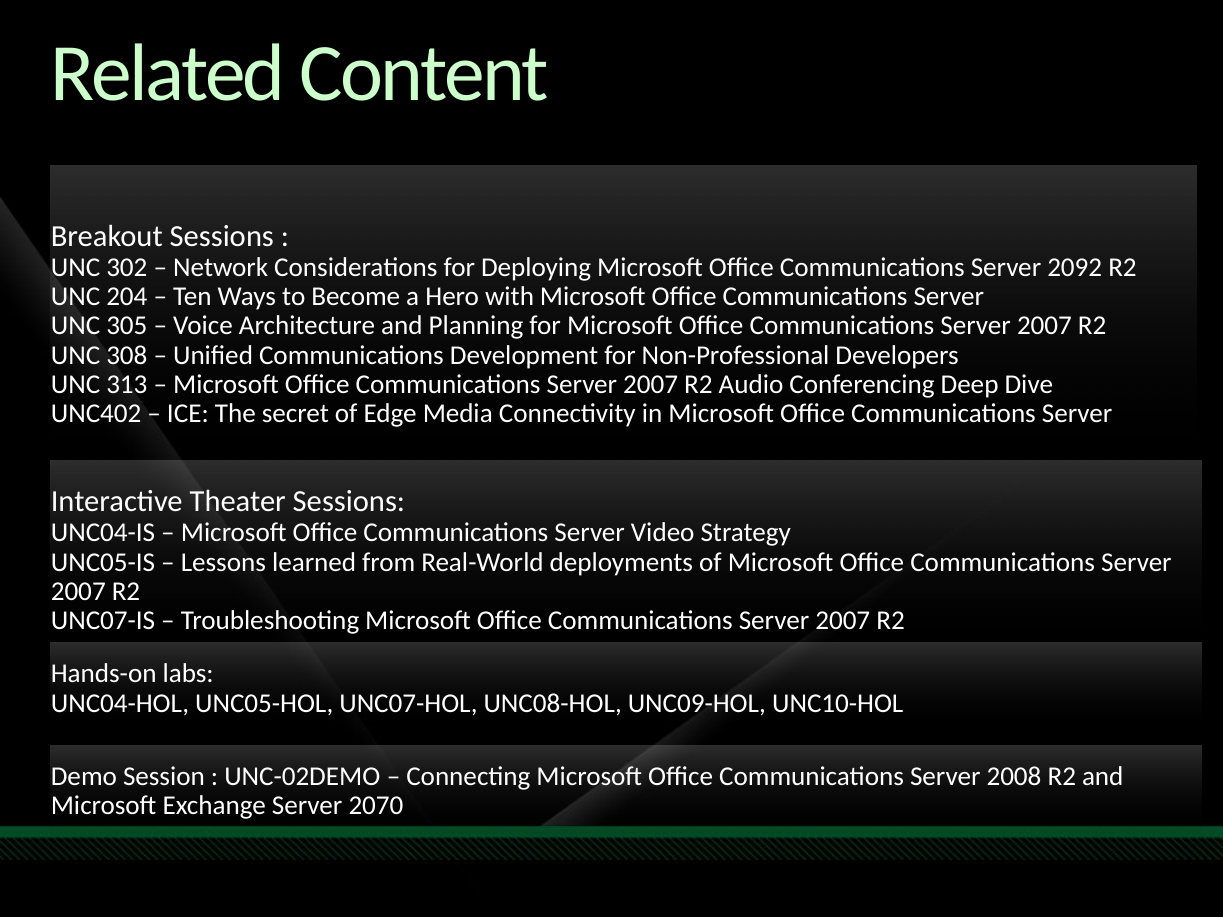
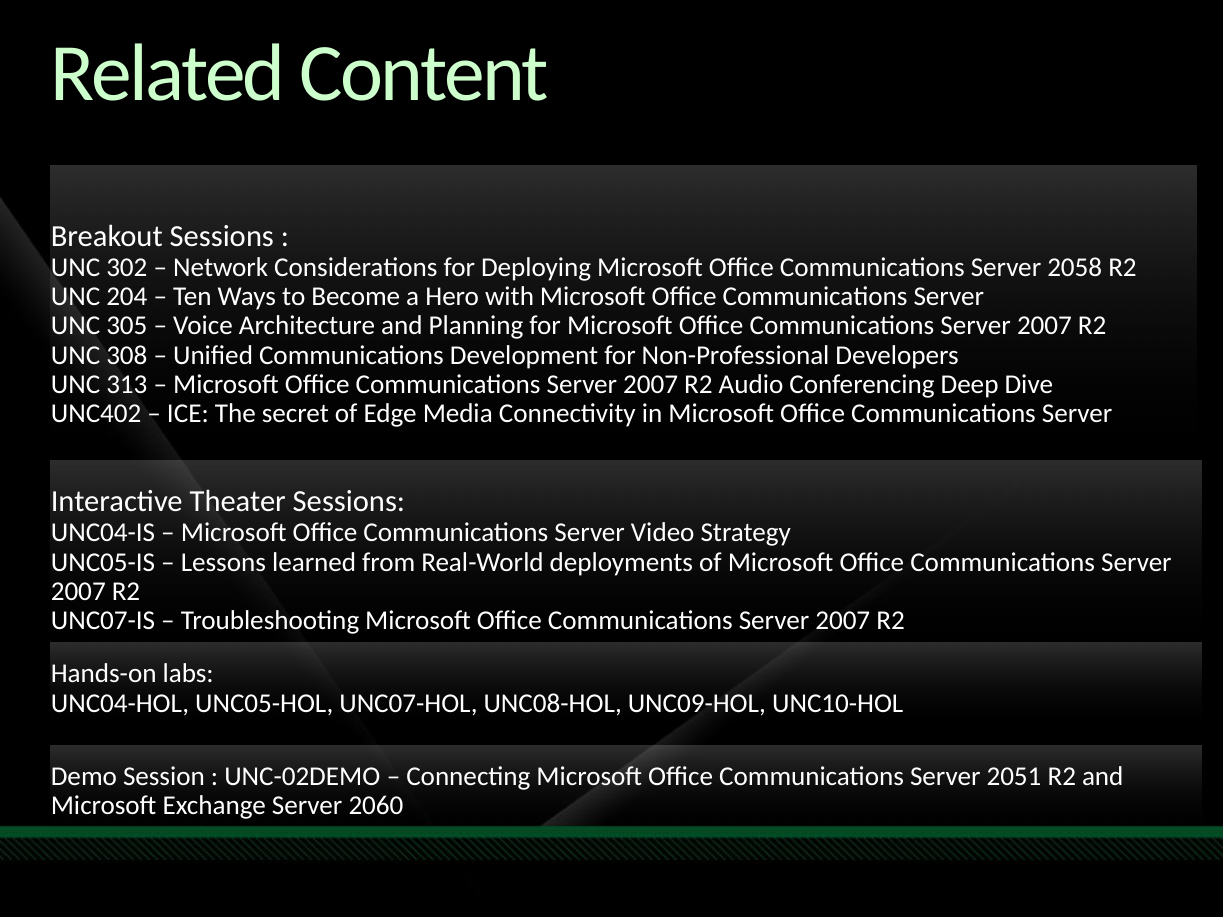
2092: 2092 -> 2058
2008: 2008 -> 2051
2070: 2070 -> 2060
